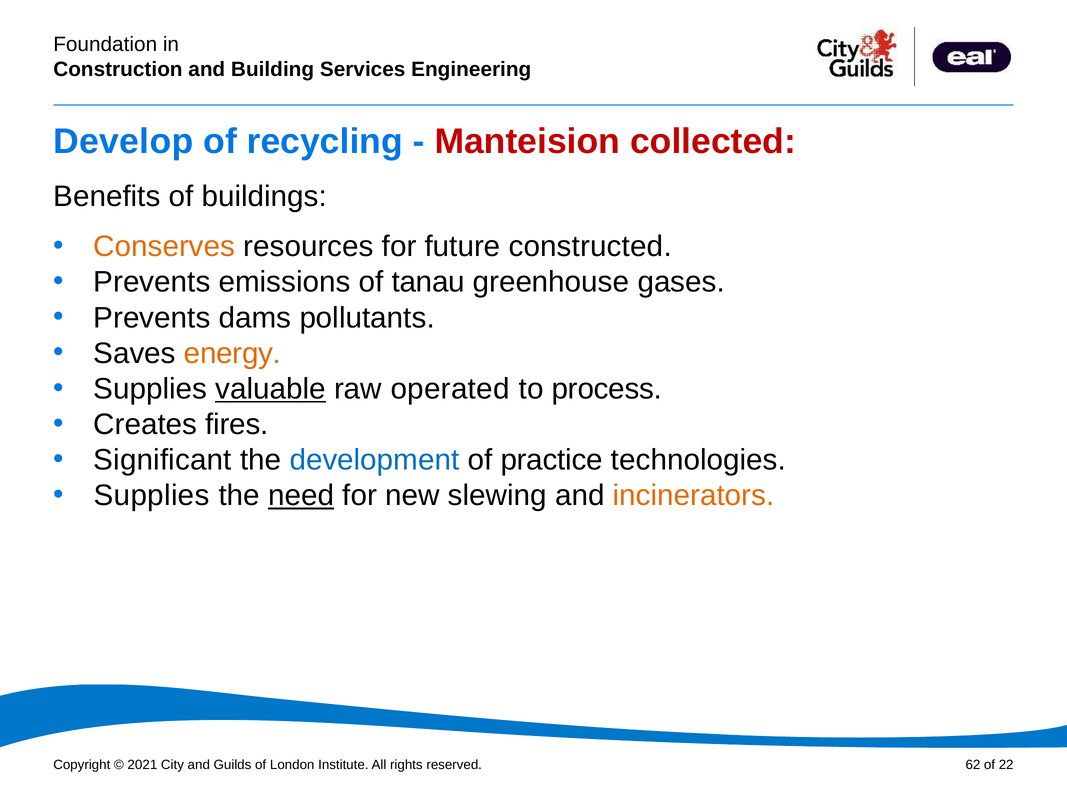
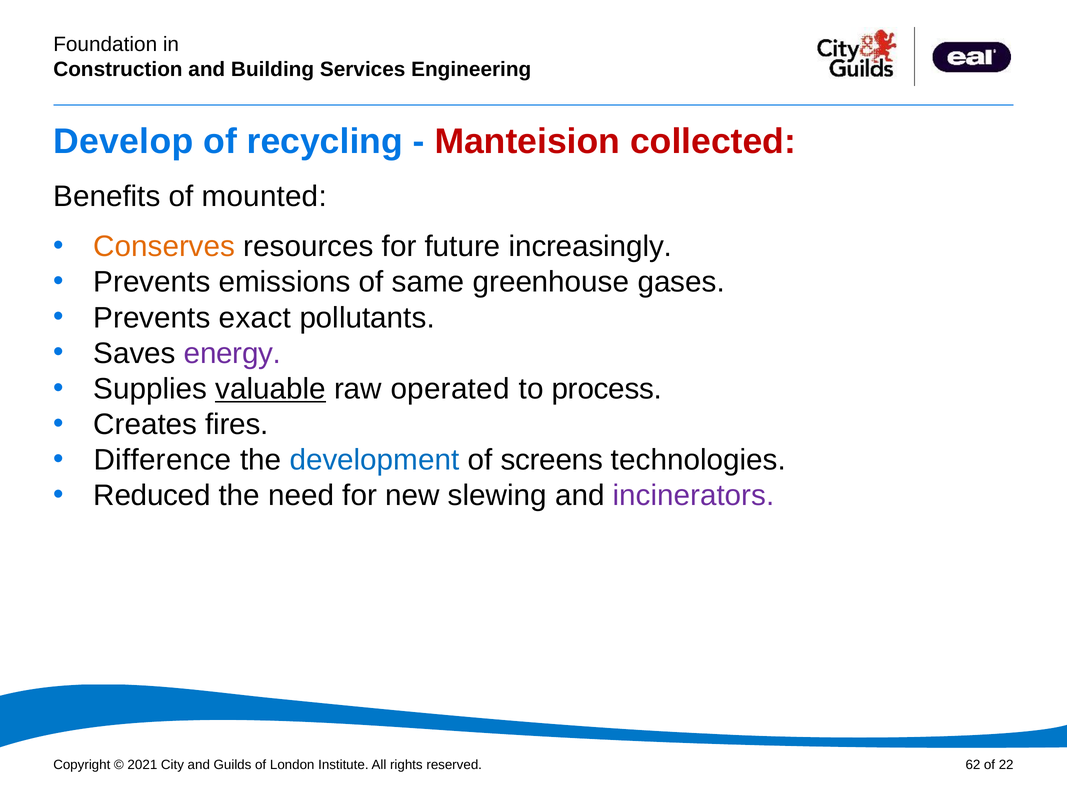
buildings: buildings -> mounted
constructed: constructed -> increasingly
tanau: tanau -> same
dams: dams -> exact
energy colour: orange -> purple
Significant: Significant -> Difference
practice: practice -> screens
Supplies at (152, 496): Supplies -> Reduced
need underline: present -> none
incinerators colour: orange -> purple
